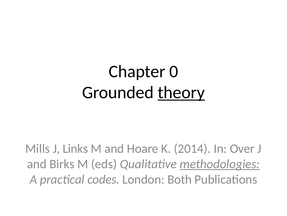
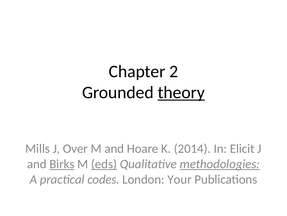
0: 0 -> 2
Links: Links -> Over
Over: Over -> Elicit
Birks underline: none -> present
eds underline: none -> present
Both: Both -> Your
